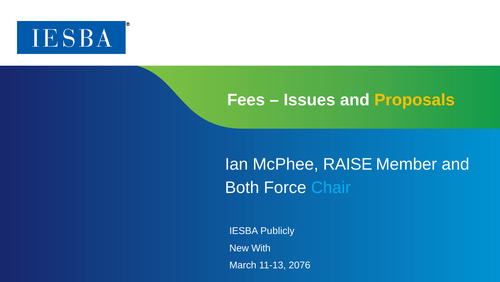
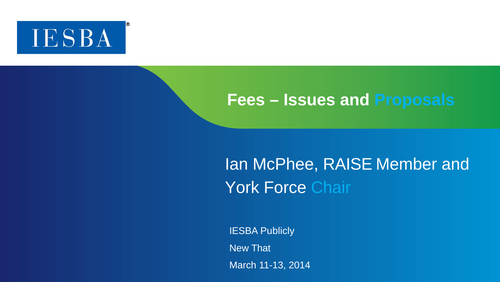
Proposals colour: yellow -> light blue
Both: Both -> York
With: With -> That
2076: 2076 -> 2014
